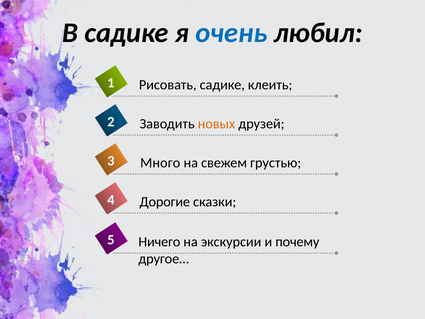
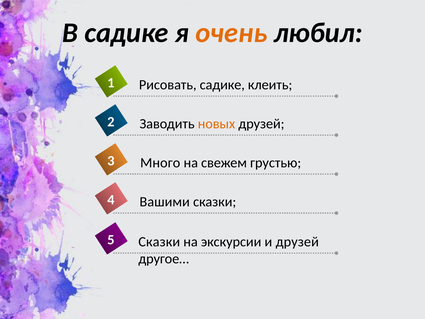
очень colour: blue -> orange
Дорогие: Дорогие -> Вашими
Ничего at (159, 242): Ничего -> Сказки
и почему: почему -> друзей
